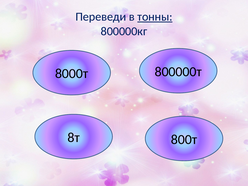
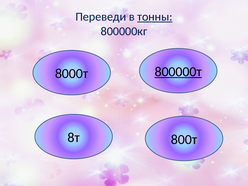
800000т underline: none -> present
